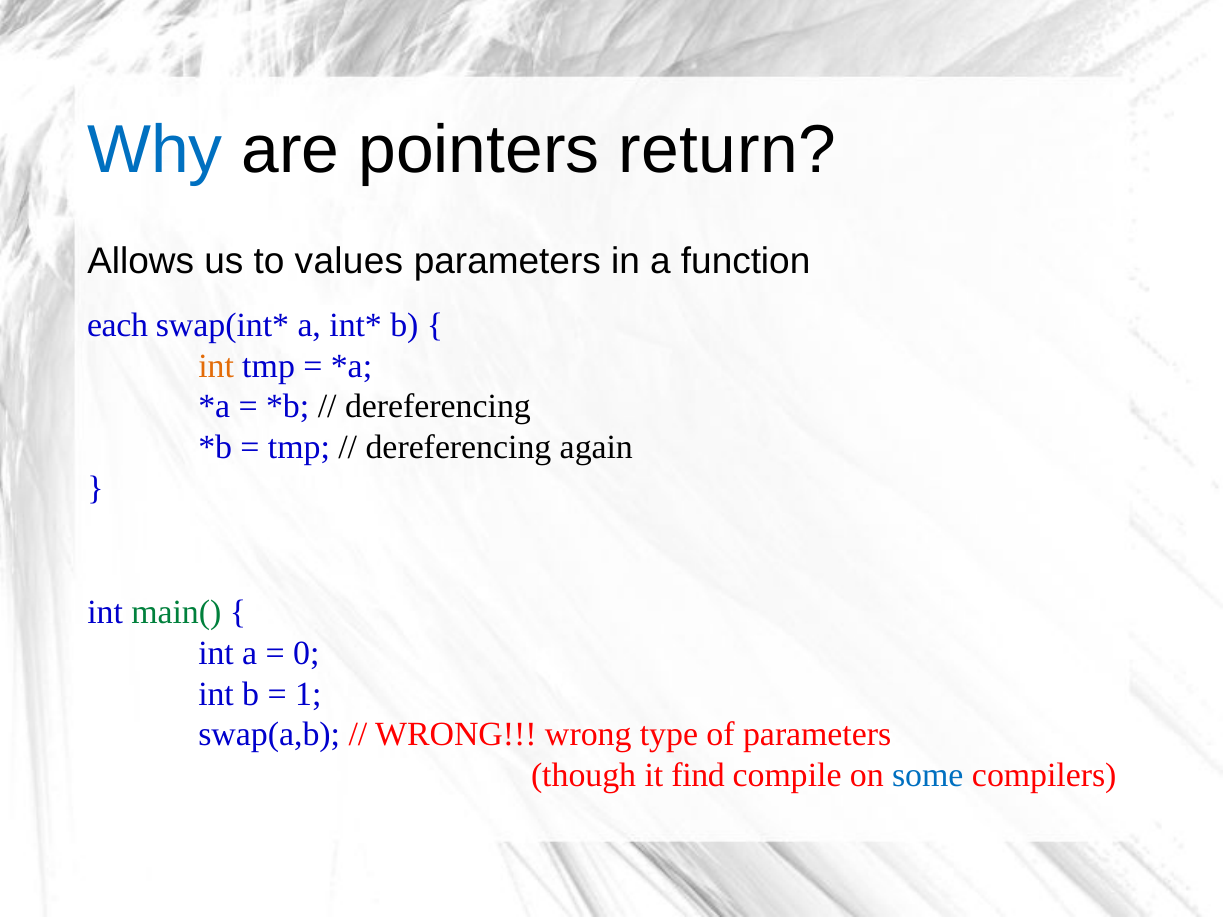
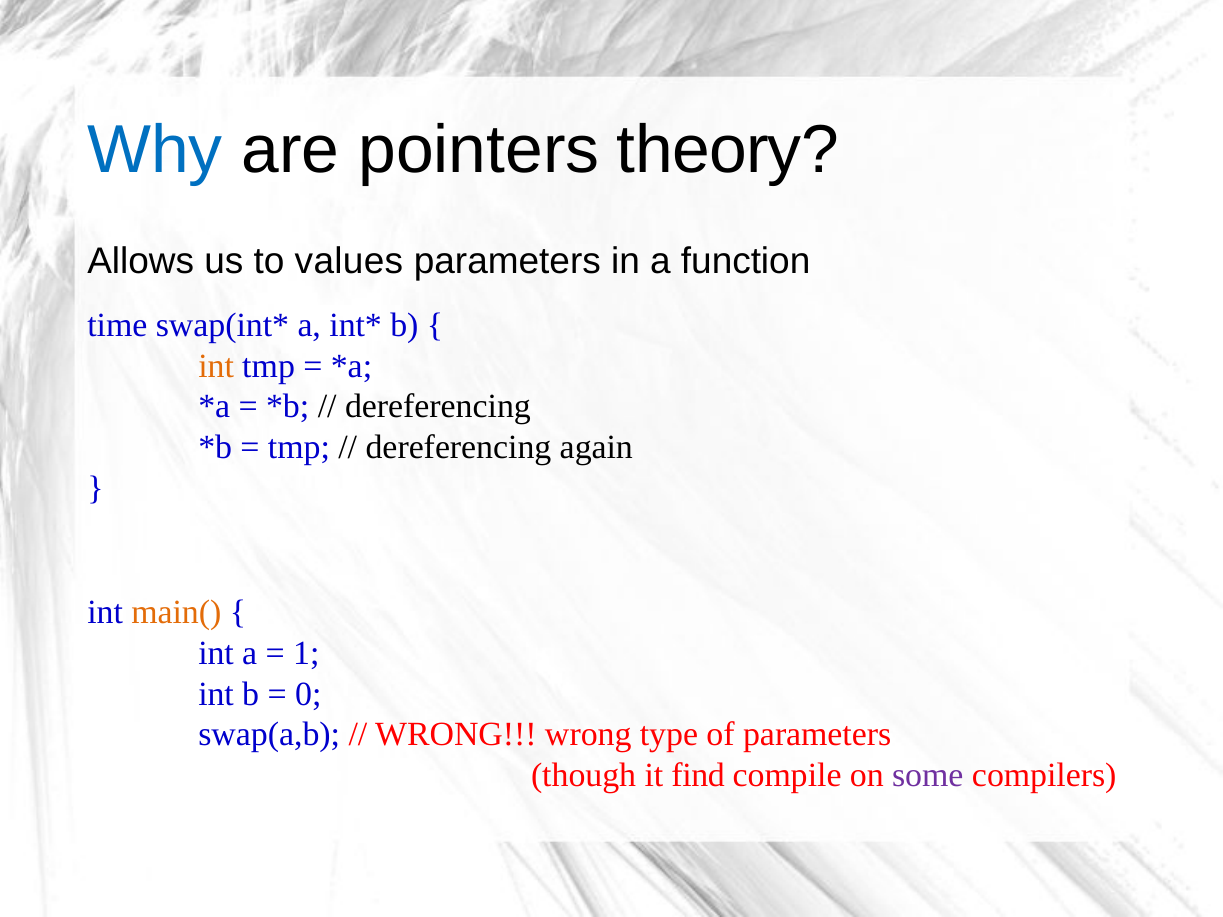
return: return -> theory
each: each -> time
main( colour: green -> orange
0: 0 -> 1
1: 1 -> 0
some colour: blue -> purple
